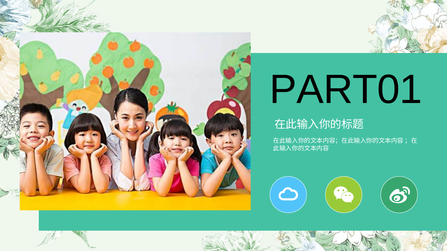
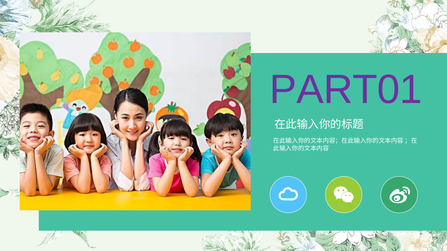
PART01 colour: black -> purple
